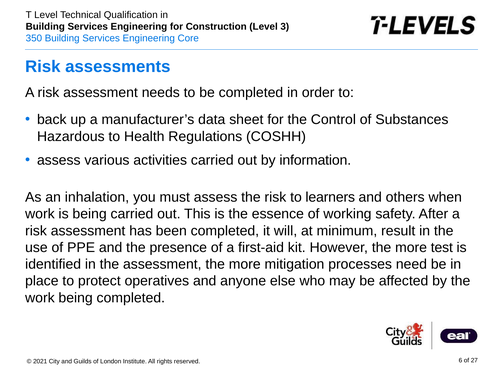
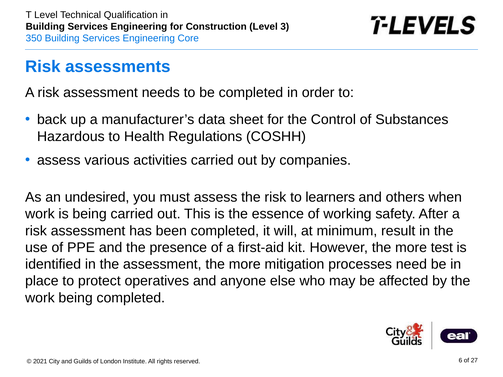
information: information -> companies
inhalation: inhalation -> undesired
